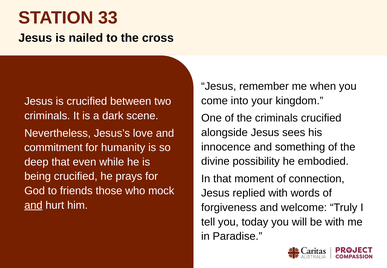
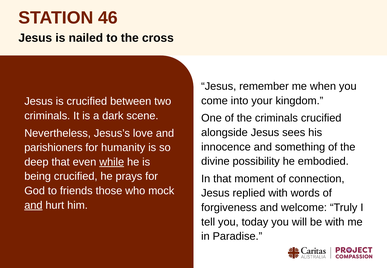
33: 33 -> 46
commitment: commitment -> parishioners
while underline: none -> present
